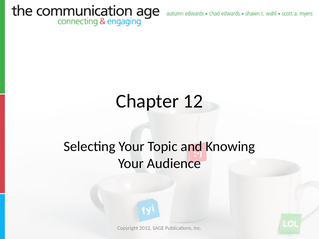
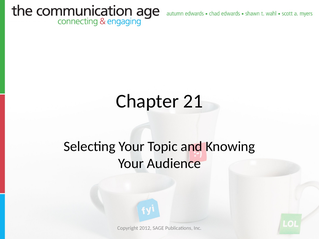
12: 12 -> 21
